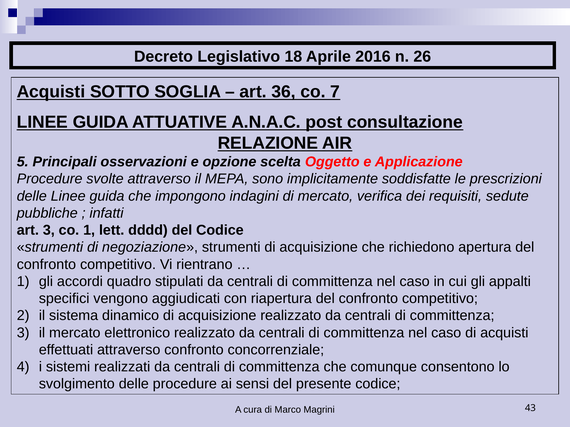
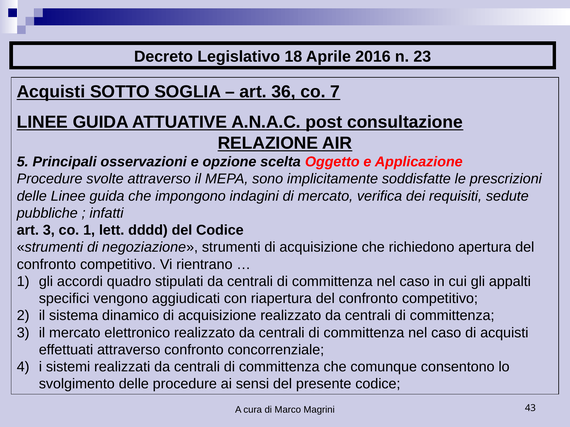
26: 26 -> 23
